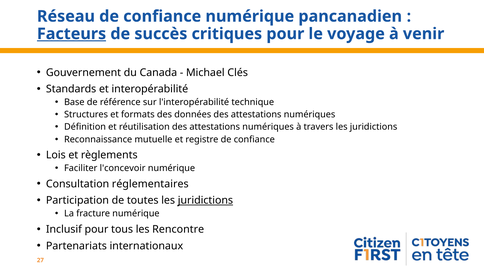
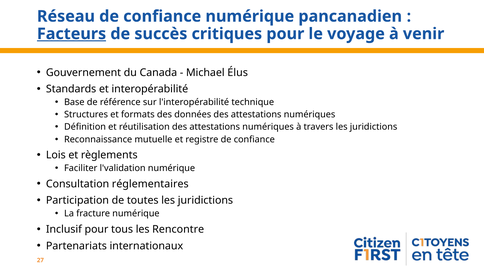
Clés: Clés -> Élus
l'concevoir: l'concevoir -> l'validation
juridictions at (205, 200) underline: present -> none
